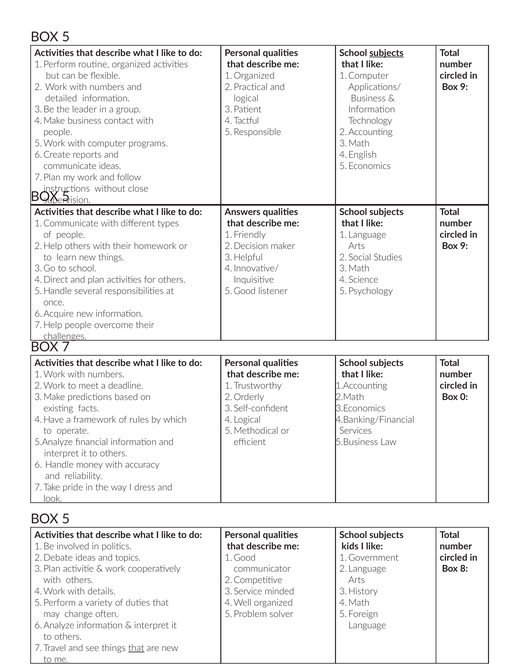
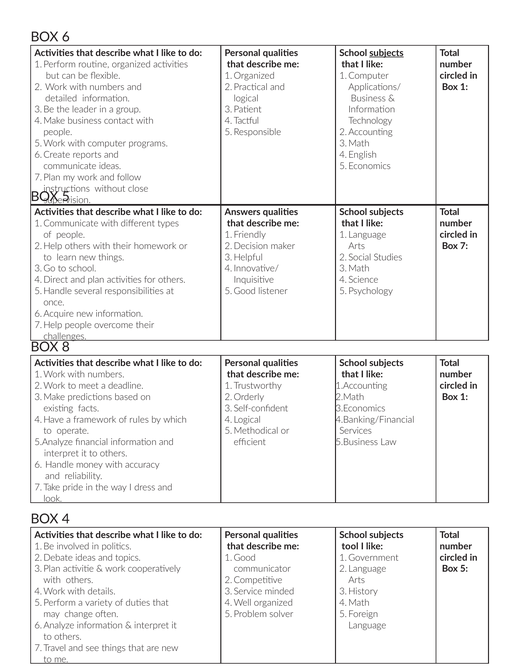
5 at (66, 37): 5 -> 6
9 at (464, 87): 9 -> 1
9 at (464, 246): 9 -> 7
7: 7 -> 8
0 at (464, 398): 0 -> 1
5 at (66, 520): 5 -> 4
kids: kids -> tool
8 at (464, 570): 8 -> 5
that at (136, 649) underline: present -> none
